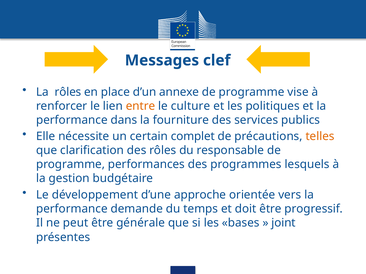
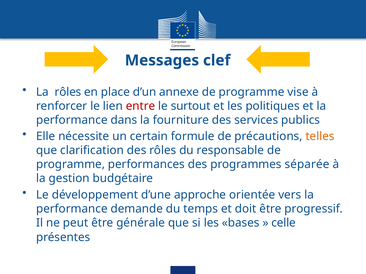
entre colour: orange -> red
culture: culture -> surtout
complet: complet -> formule
lesquels: lesquels -> séparée
joint: joint -> celle
